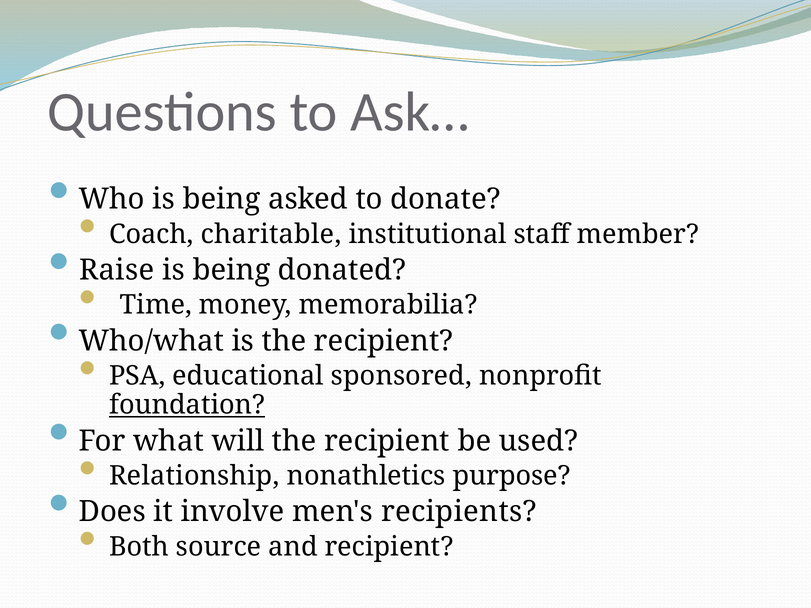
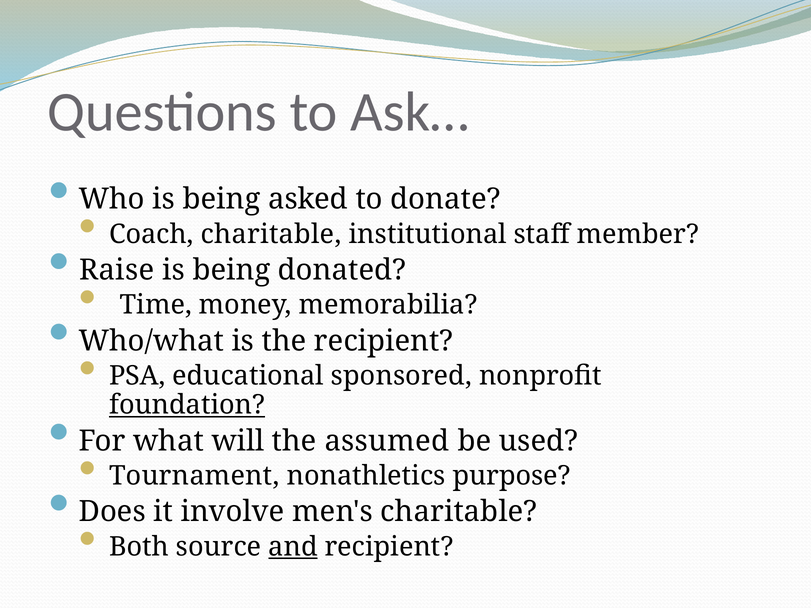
will the recipient: recipient -> assumed
Relationship: Relationship -> Tournament
men's recipients: recipients -> charitable
and underline: none -> present
